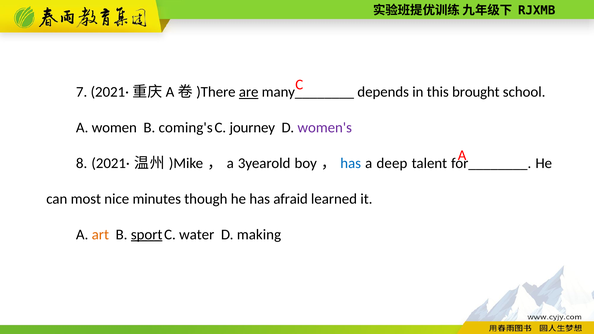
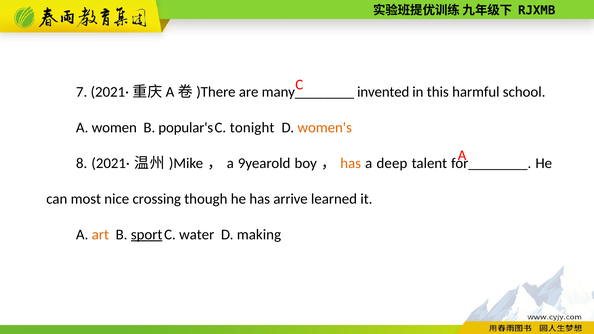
are underline: present -> none
depends: depends -> invented
brought: brought -> harmful
coming's: coming's -> popular's
journey: journey -> tonight
women's colour: purple -> orange
3: 3 -> 9
has at (351, 163) colour: blue -> orange
minutes: minutes -> crossing
afraid: afraid -> arrive
